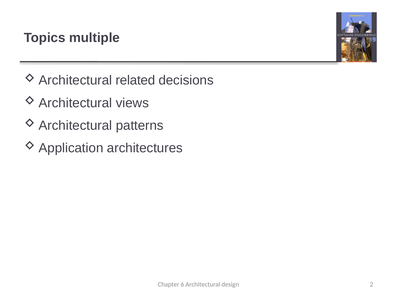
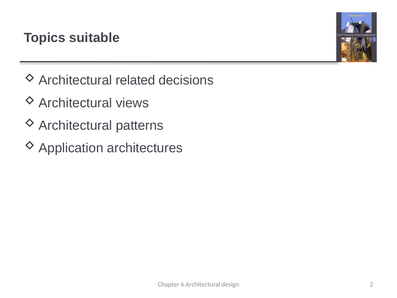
multiple: multiple -> suitable
